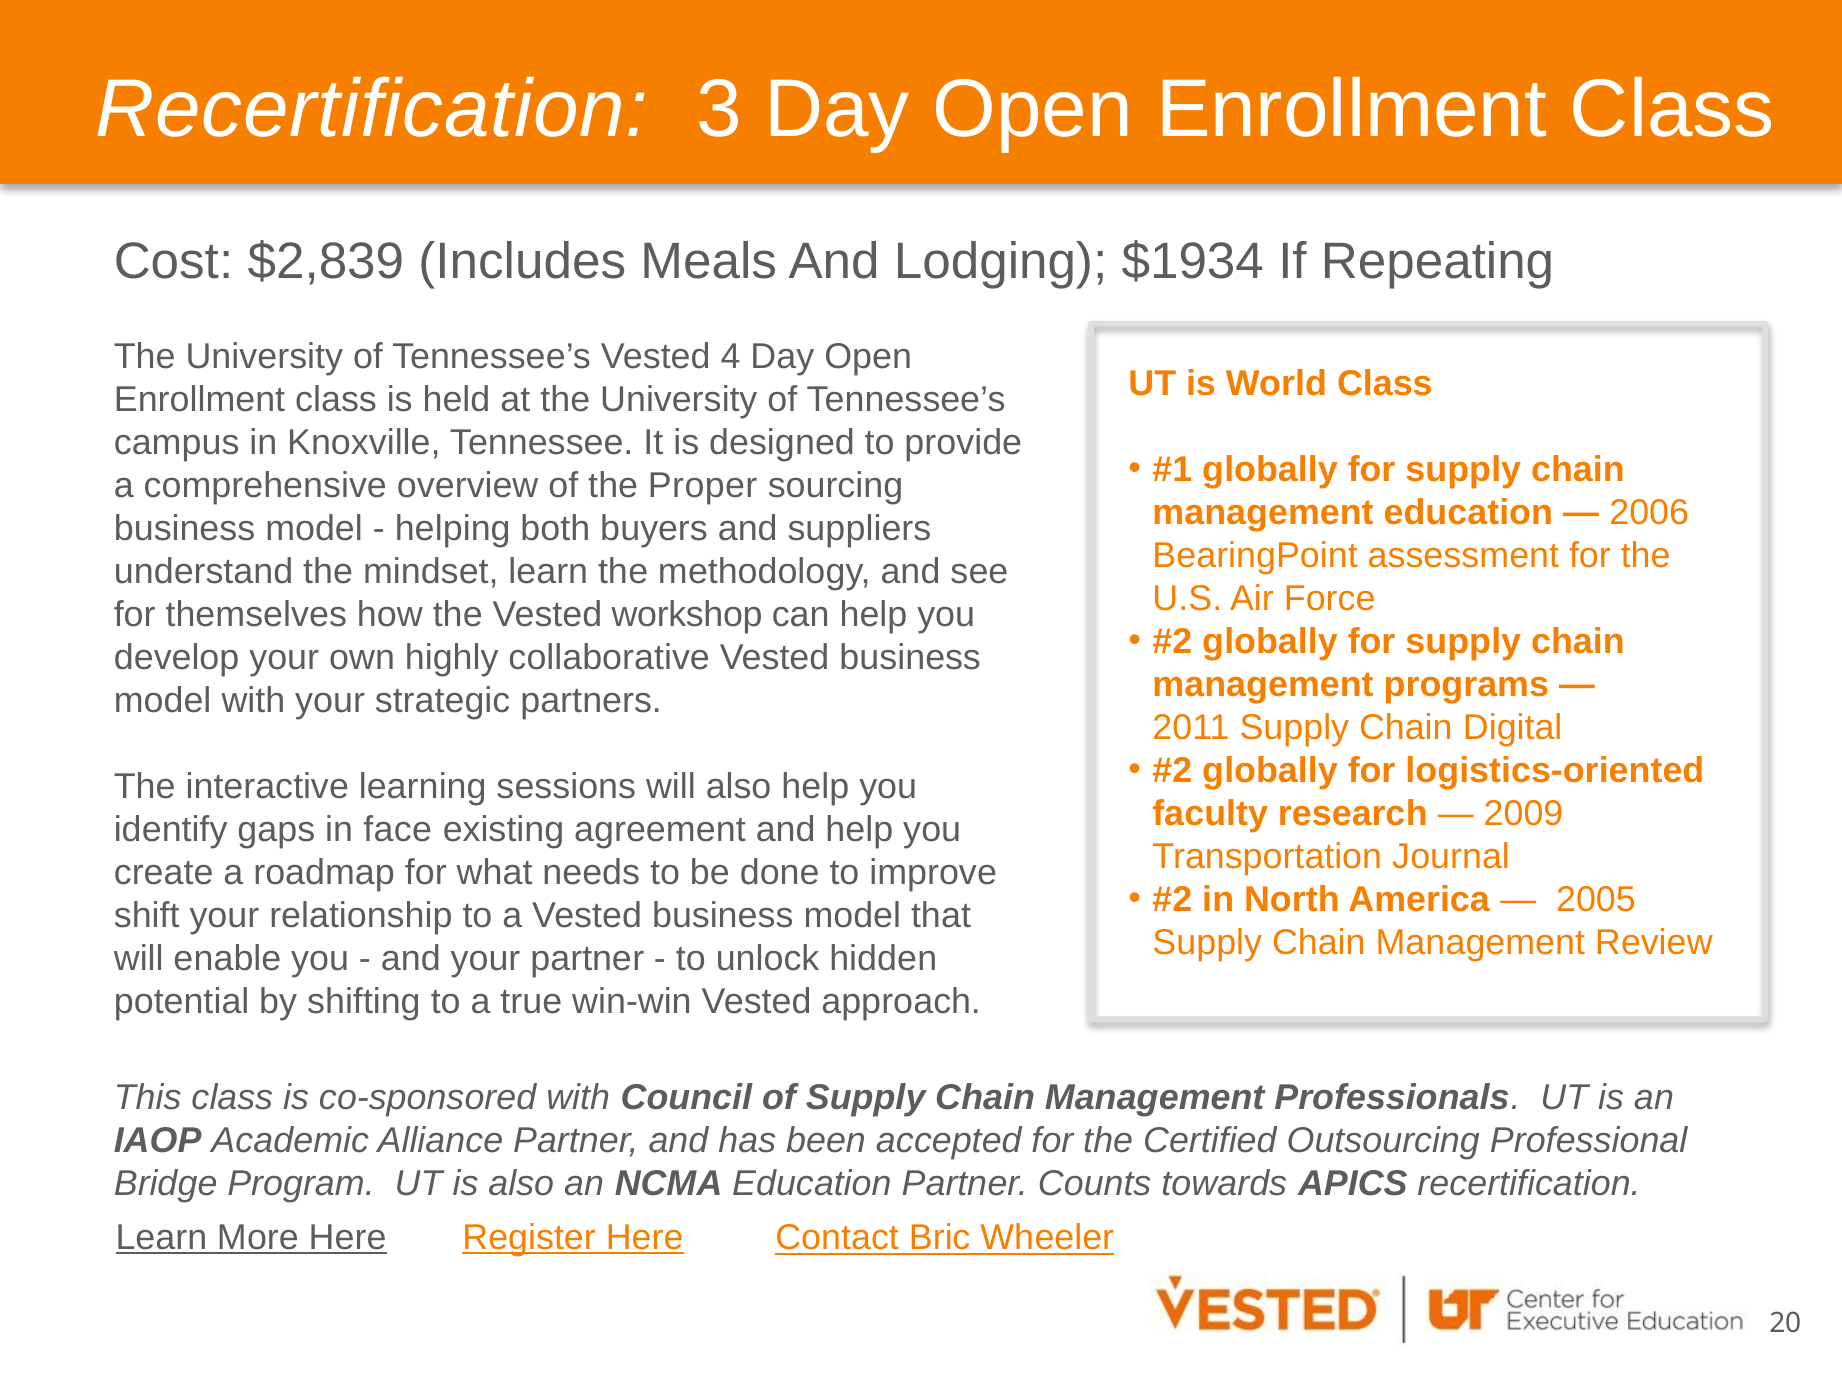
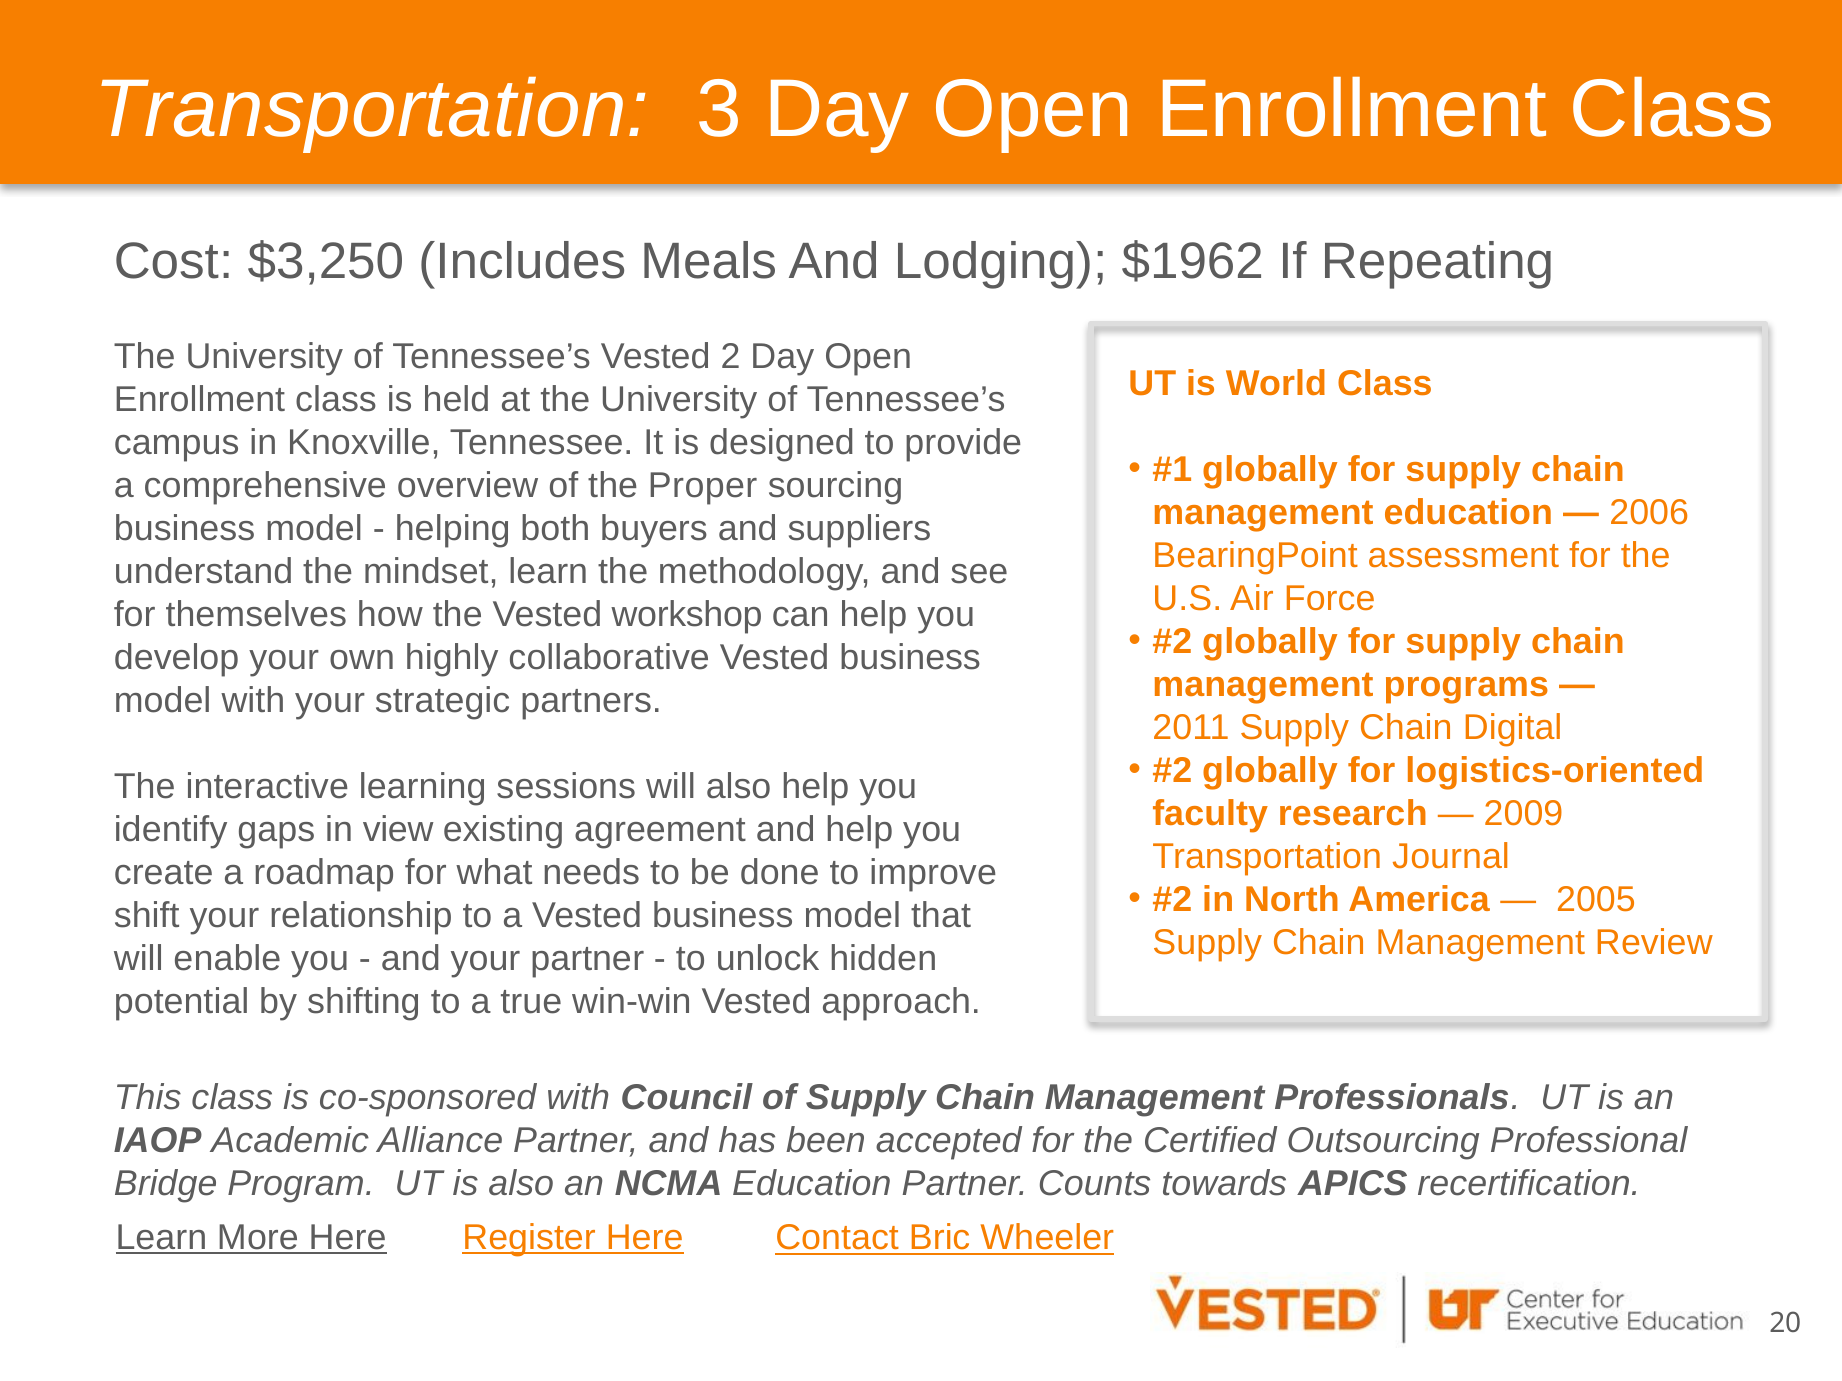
Recertification at (372, 109): Recertification -> Transportation
$2,839: $2,839 -> $3,250
$1934: $1934 -> $1962
4: 4 -> 2
face: face -> view
